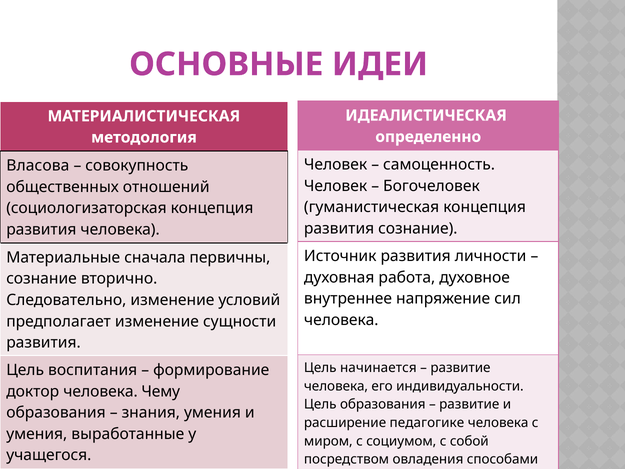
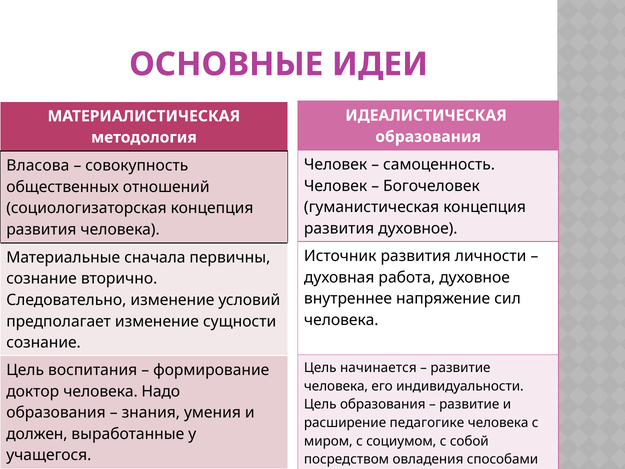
определенно at (428, 137): определенно -> образования
развития сознание: сознание -> духовное
развития at (43, 342): развития -> сознание
Чему: Чему -> Надо
умения at (37, 434): умения -> должен
